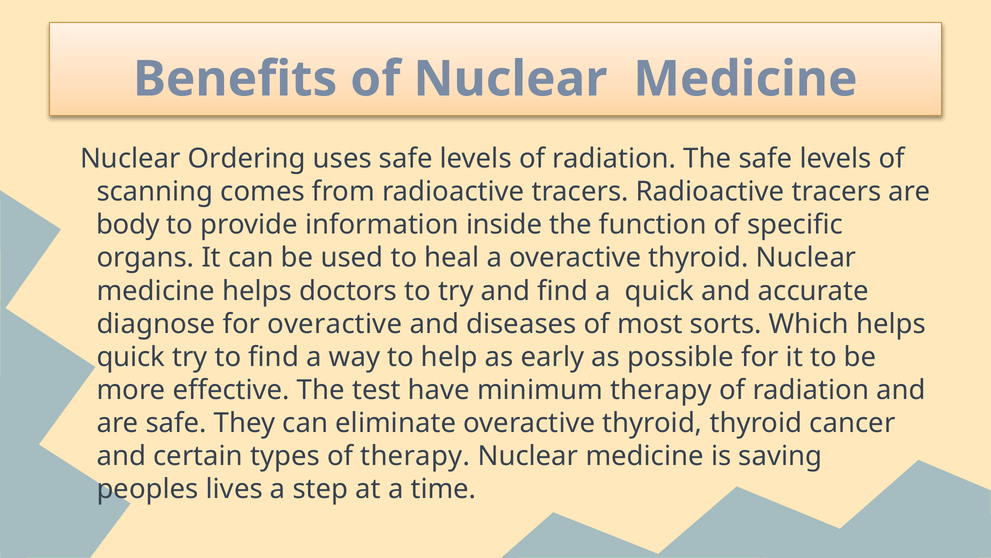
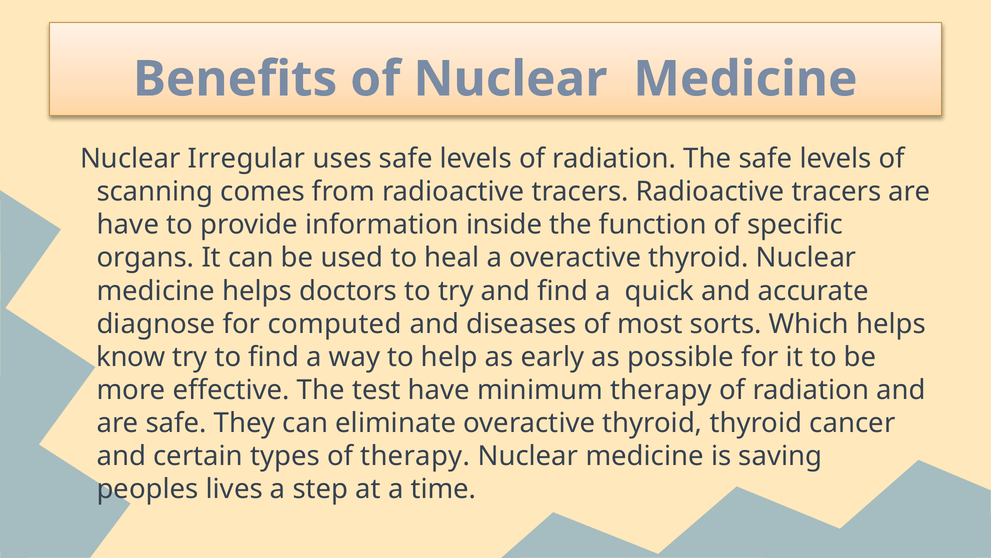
Ordering: Ordering -> Irregular
body at (128, 225): body -> have
for overactive: overactive -> computed
quick at (131, 357): quick -> know
